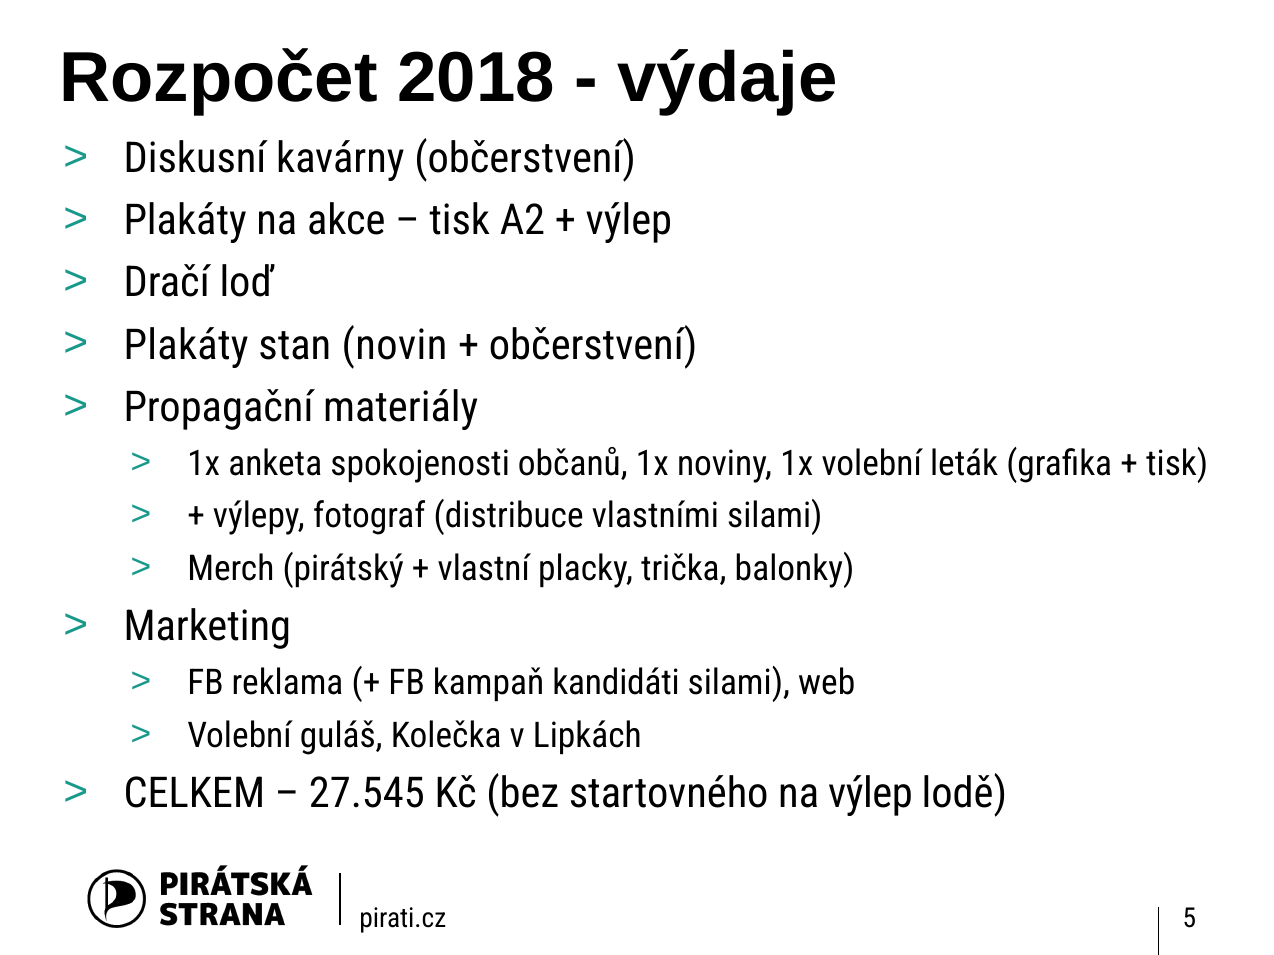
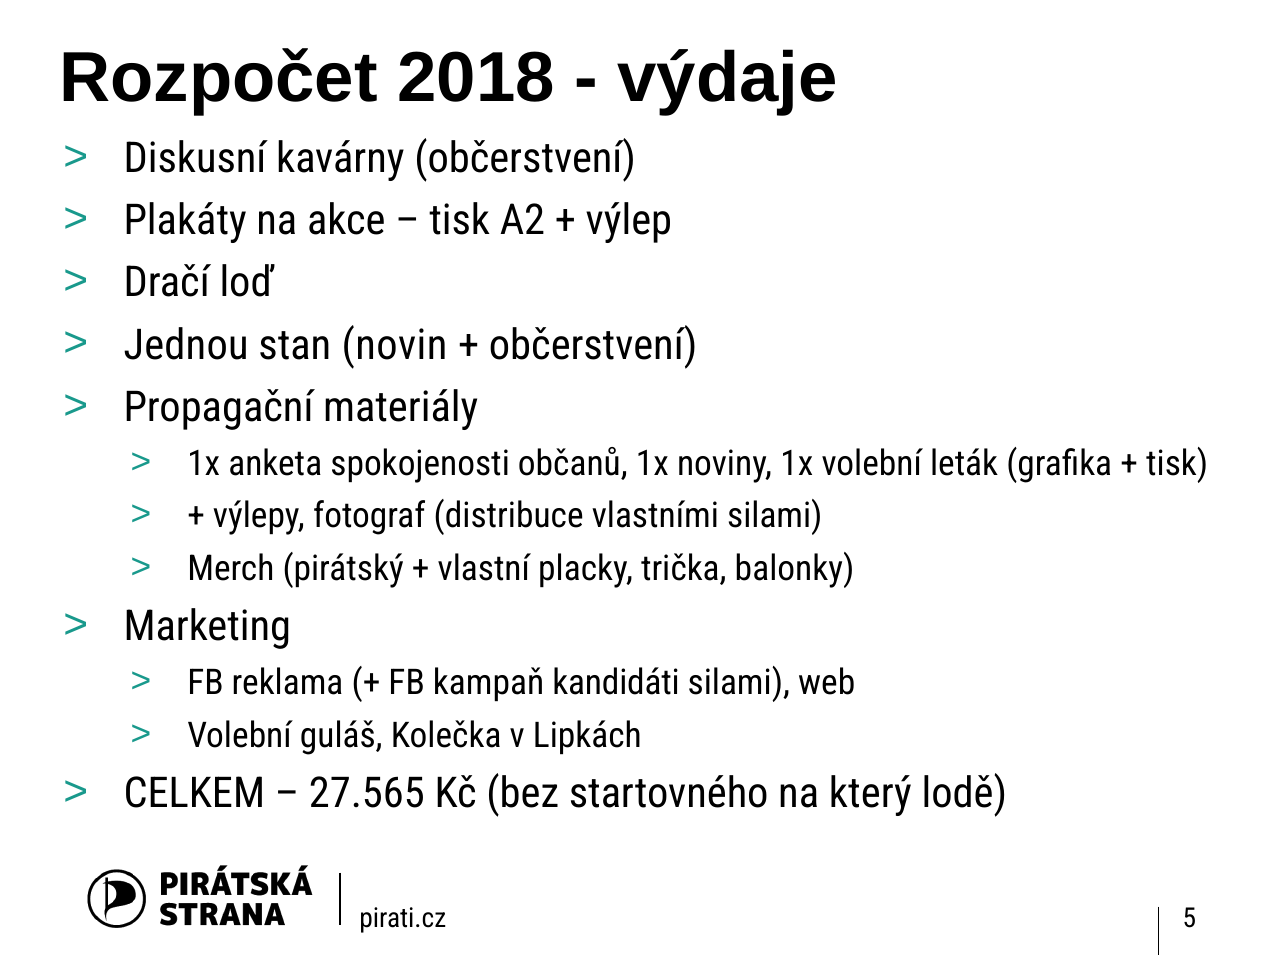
Plakáty at (186, 345): Plakáty -> Jednou
27.545: 27.545 -> 27.565
na výlep: výlep -> který
